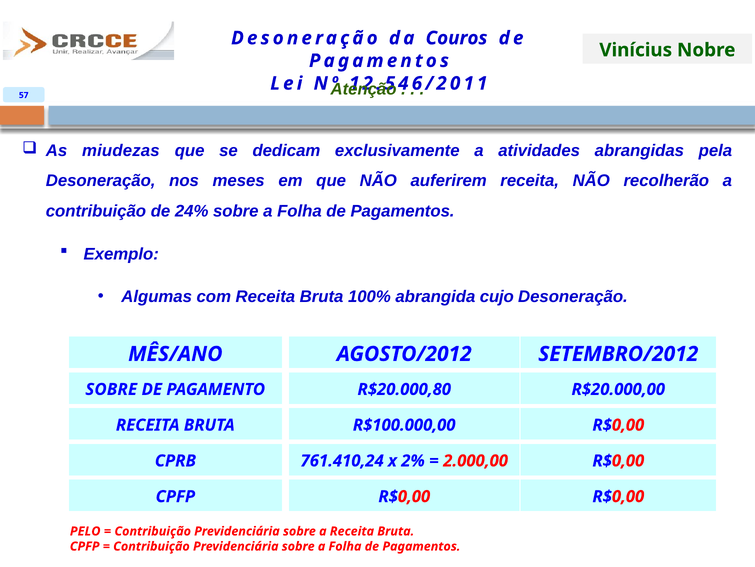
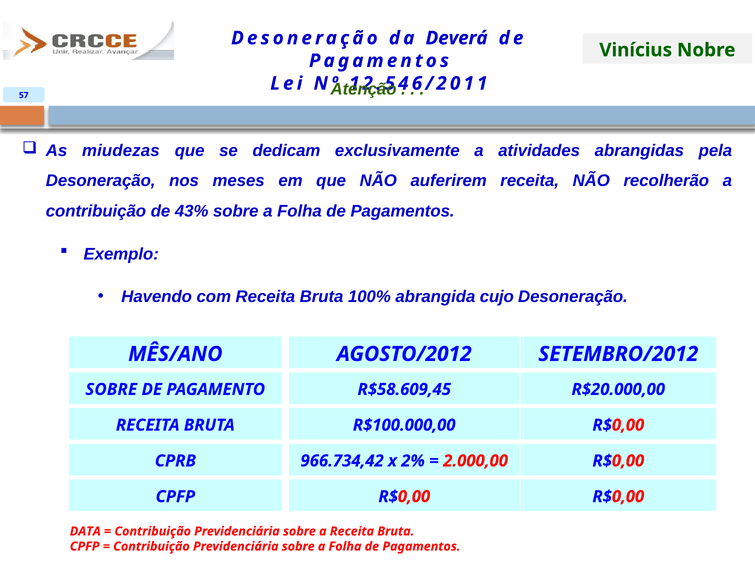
Couros: Couros -> Deverá
24%: 24% -> 43%
Algumas: Algumas -> Havendo
R$20.000,80: R$20.000,80 -> R$58.609,45
761.410,24: 761.410,24 -> 966.734,42
PELO: PELO -> DATA
